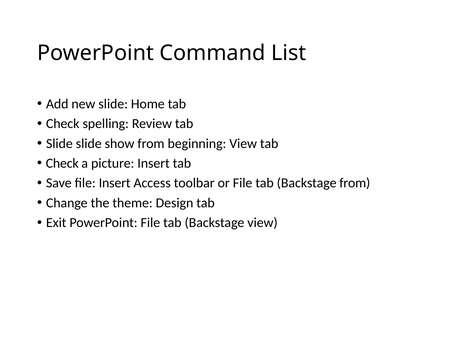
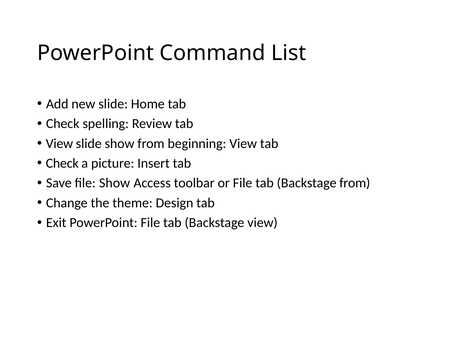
Slide at (59, 144): Slide -> View
file Insert: Insert -> Show
